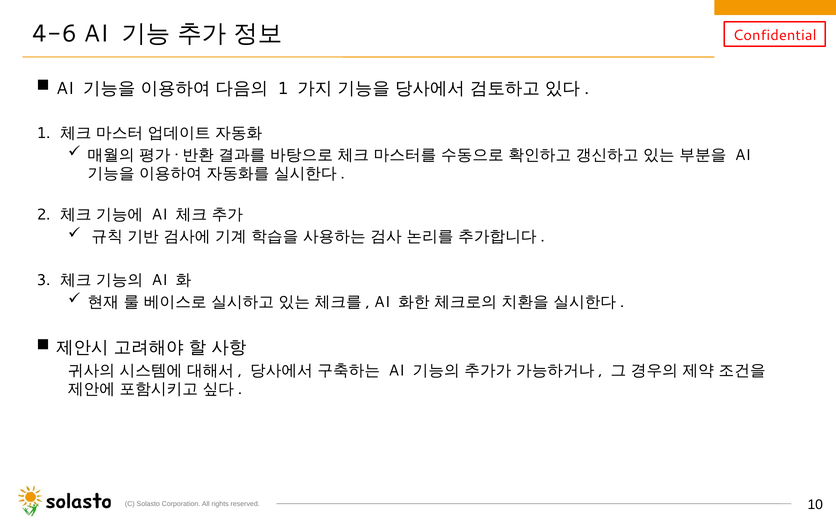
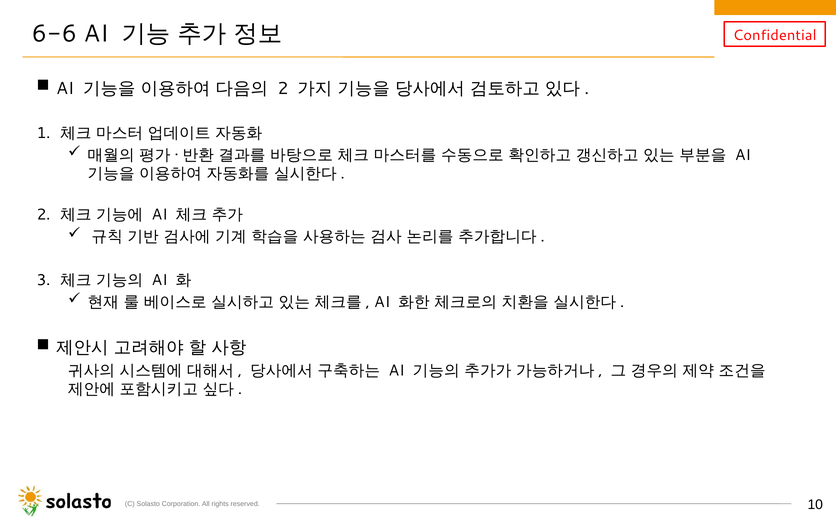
4-6: 4-6 -> 6-6
1 at (283, 88): 1 -> 2
